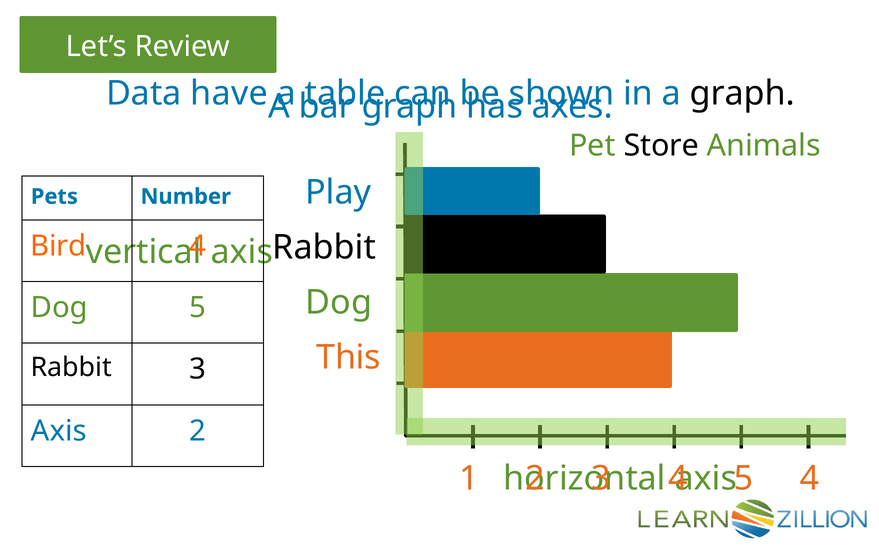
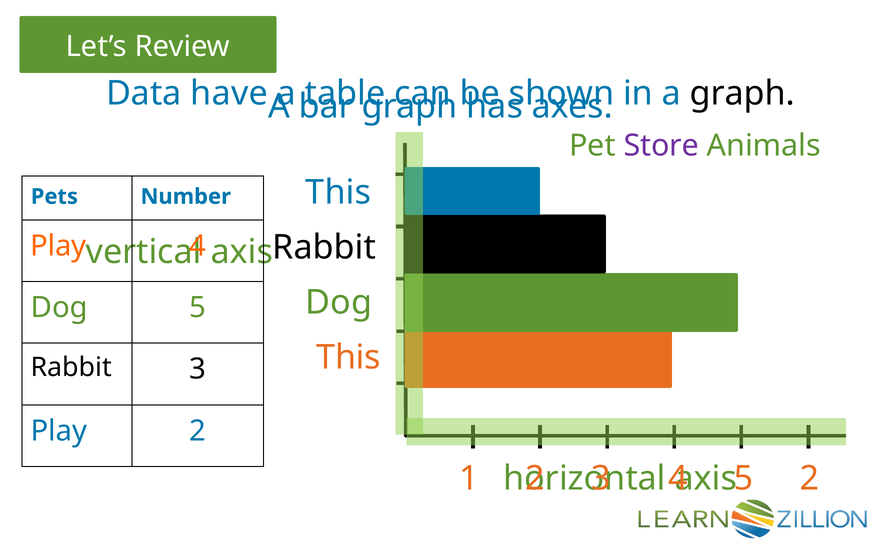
Store colour: black -> purple
Play at (338, 192): Play -> This
Bird at (58, 246): Bird -> Play
Axis at (59, 430): Axis -> Play
5 4: 4 -> 2
